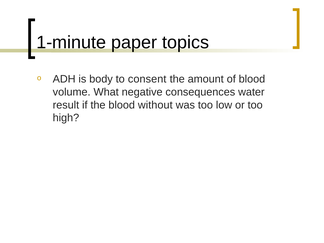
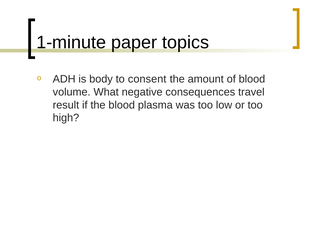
water: water -> travel
without: without -> plasma
